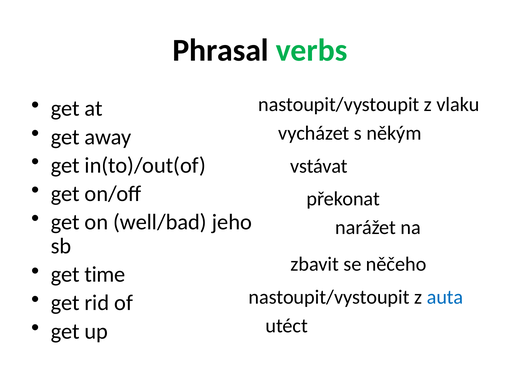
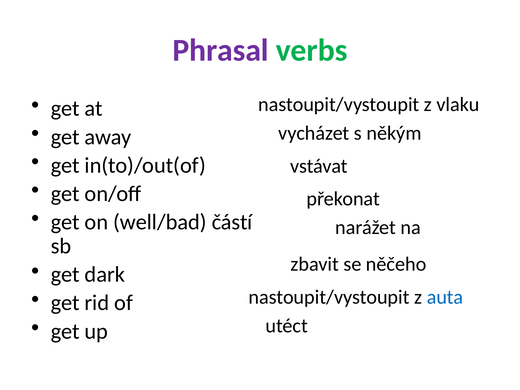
Phrasal colour: black -> purple
jeho: jeho -> částí
time: time -> dark
